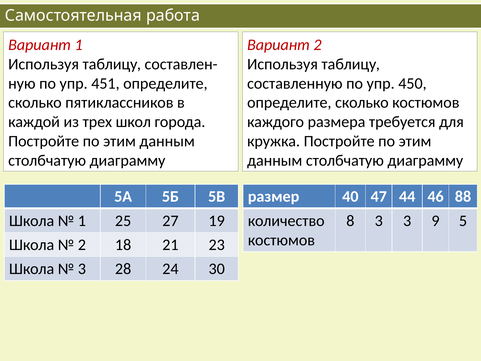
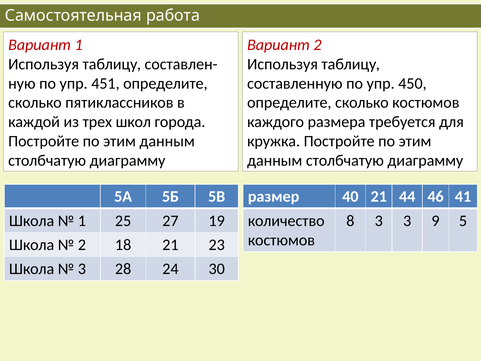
40 47: 47 -> 21
88: 88 -> 41
